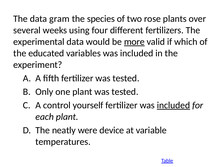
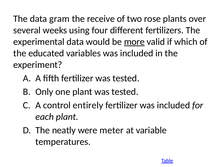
species: species -> receive
yourself: yourself -> entirely
included at (173, 105) underline: present -> none
device: device -> meter
